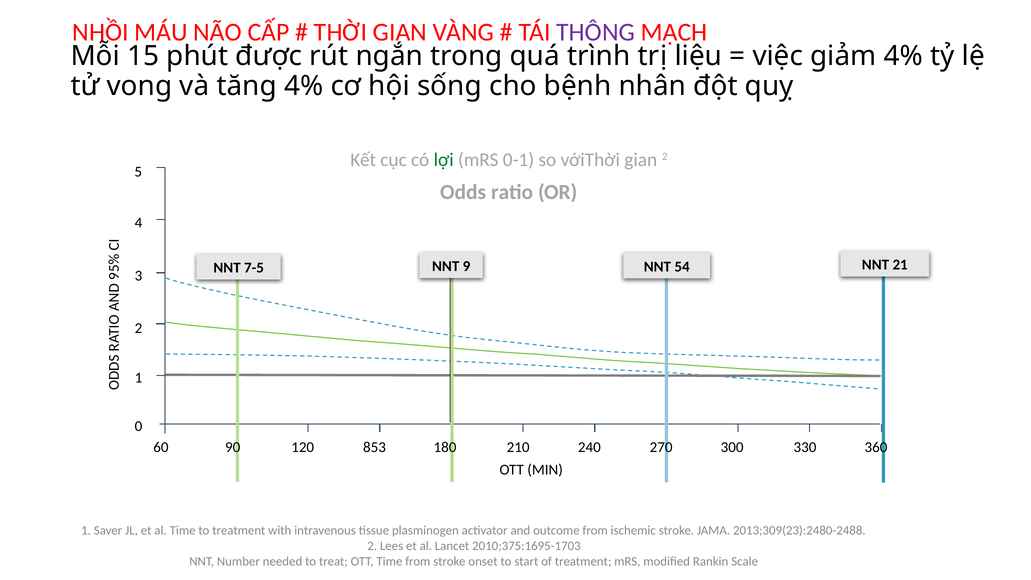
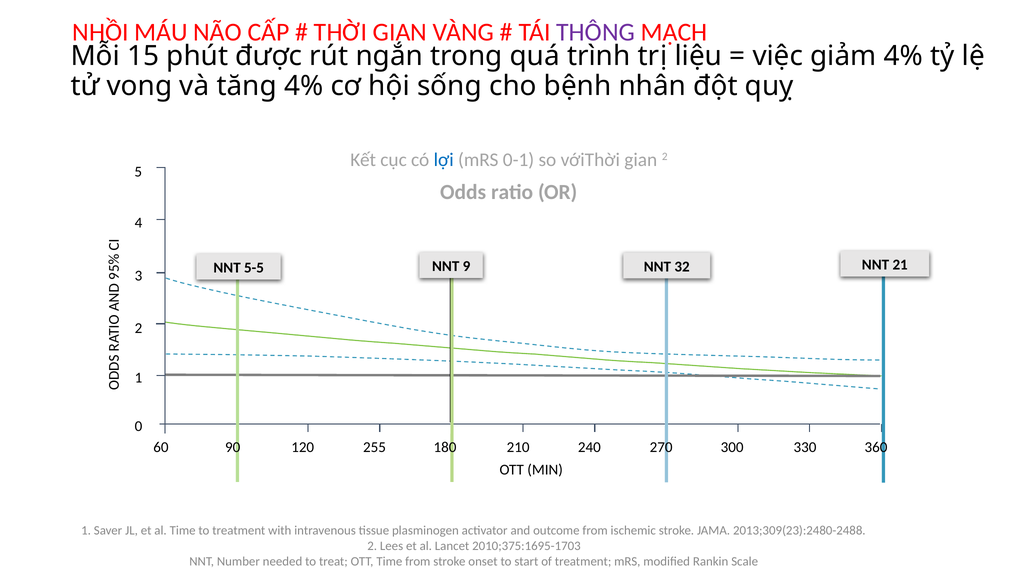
lợi colour: green -> blue
7-5: 7-5 -> 5-5
54: 54 -> 32
853: 853 -> 255
